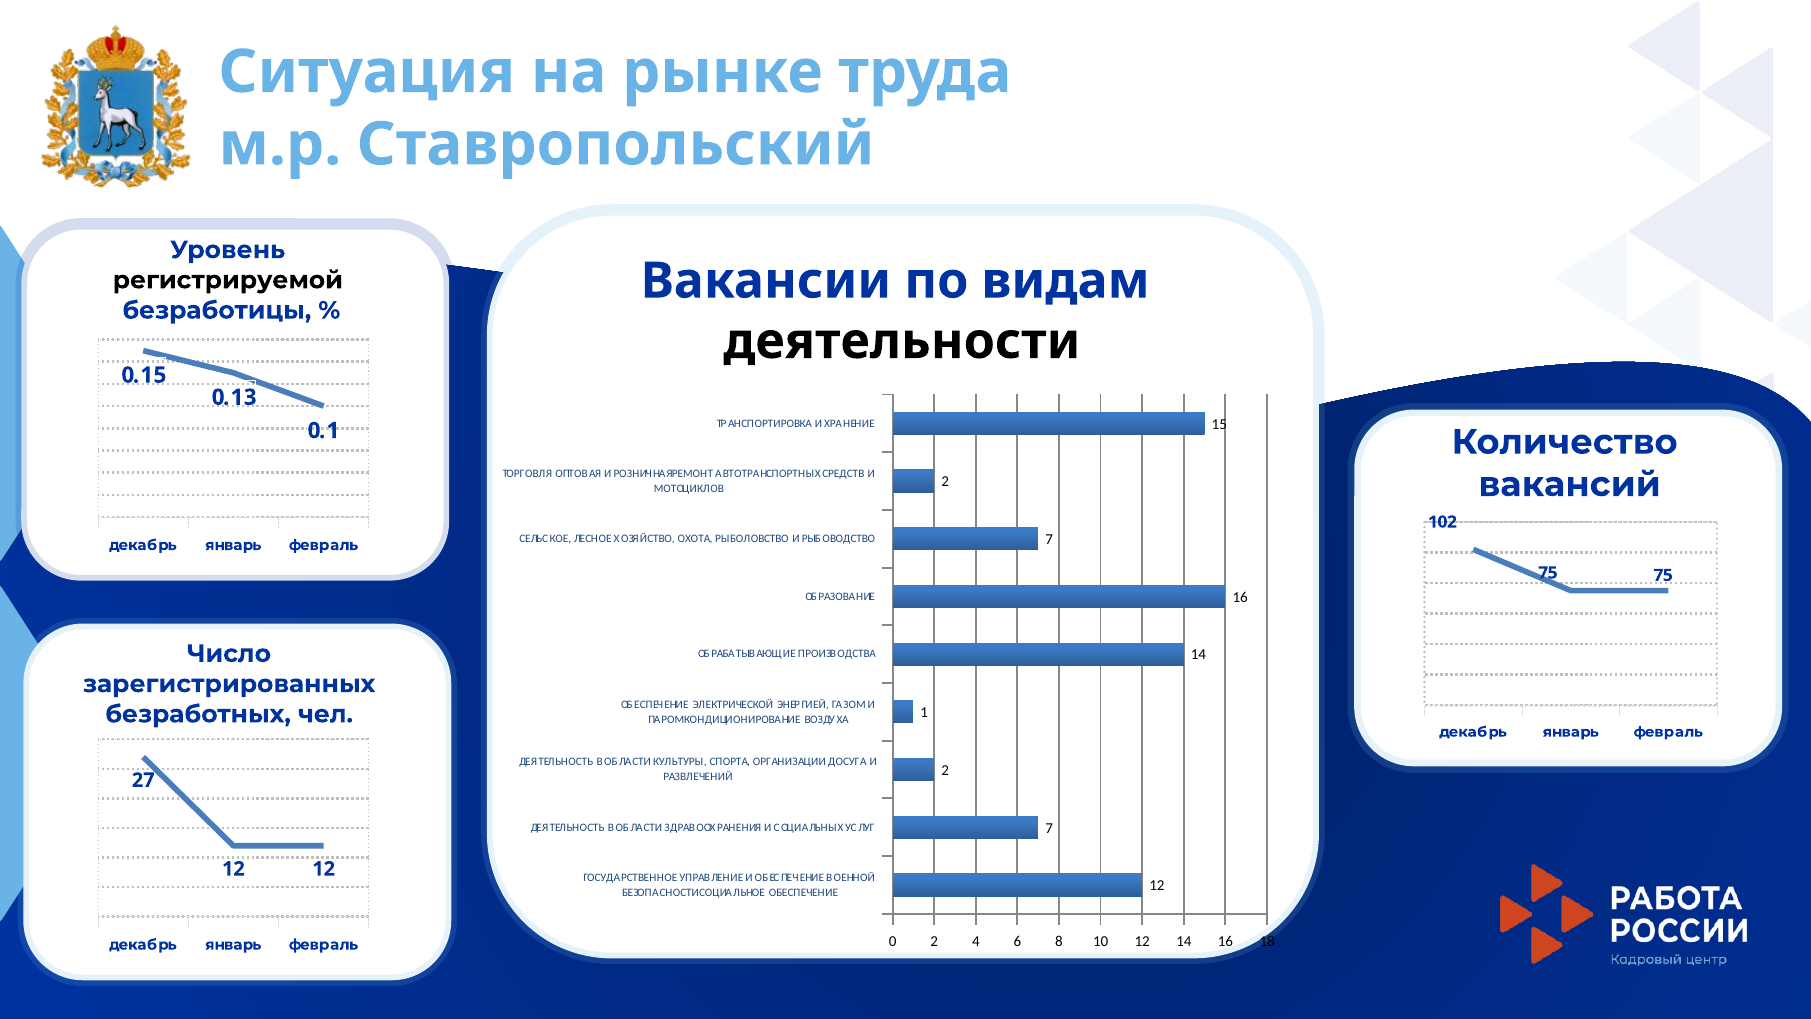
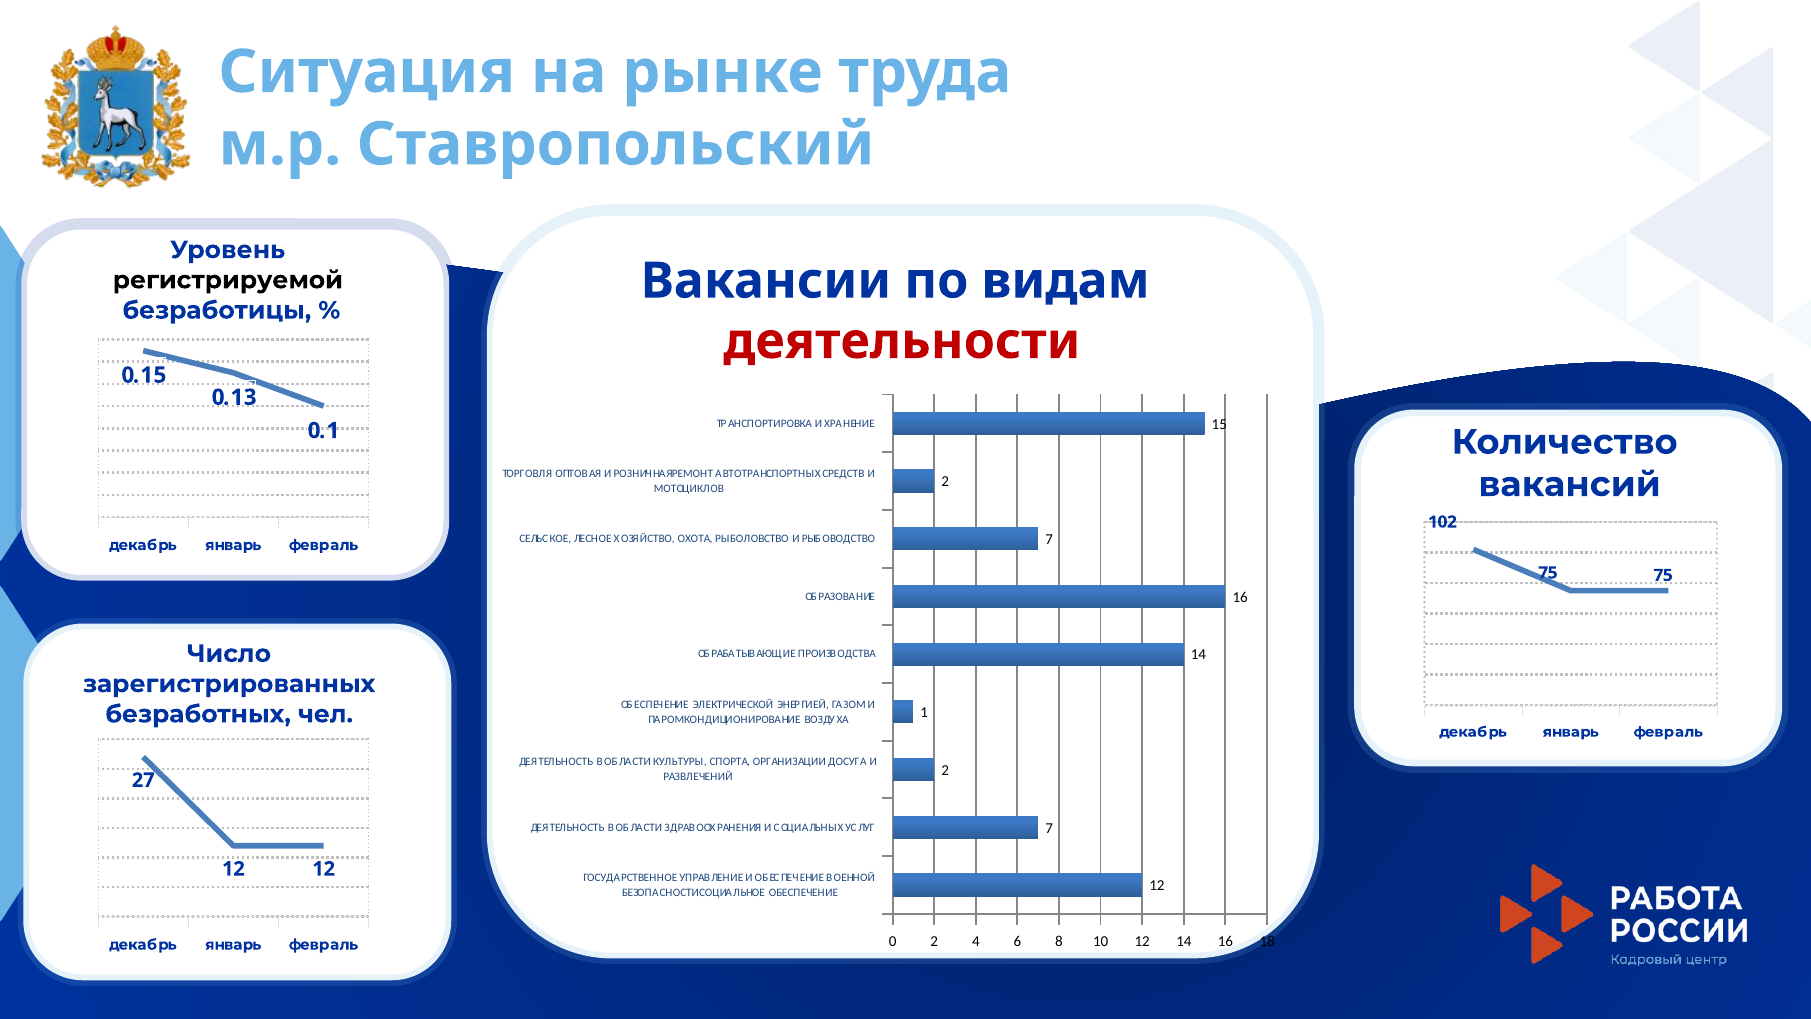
деятельности colour: black -> red
